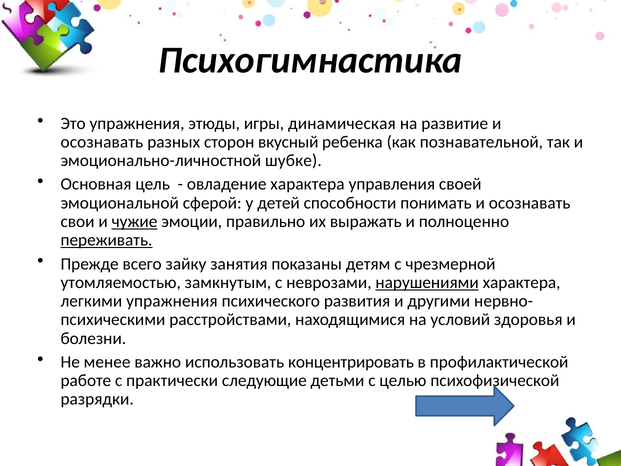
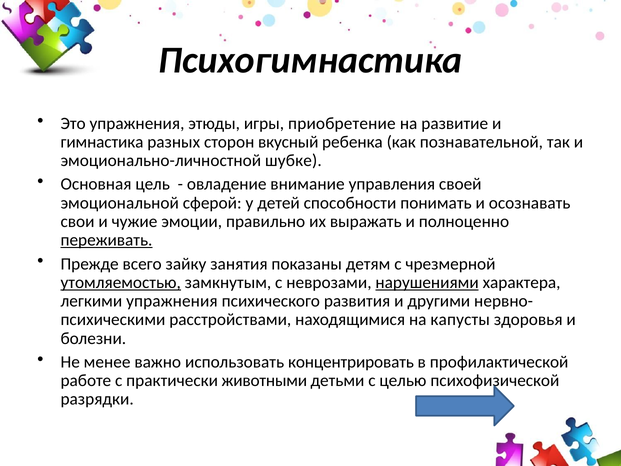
динамическая: динамическая -> приобретение
осознавать at (102, 142): осознавать -> гимнастика
овладение характера: характера -> внимание
чужие underline: present -> none
утомляемостью underline: none -> present
условий: условий -> капусты
следующие: следующие -> животными
